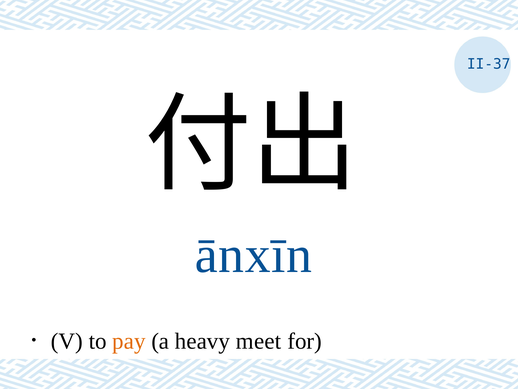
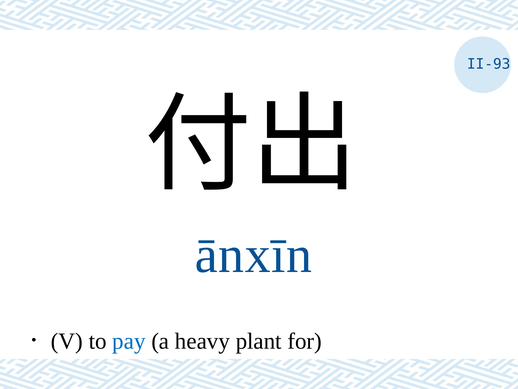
II-37: II-37 -> II-93
pay colour: orange -> blue
meet: meet -> plant
